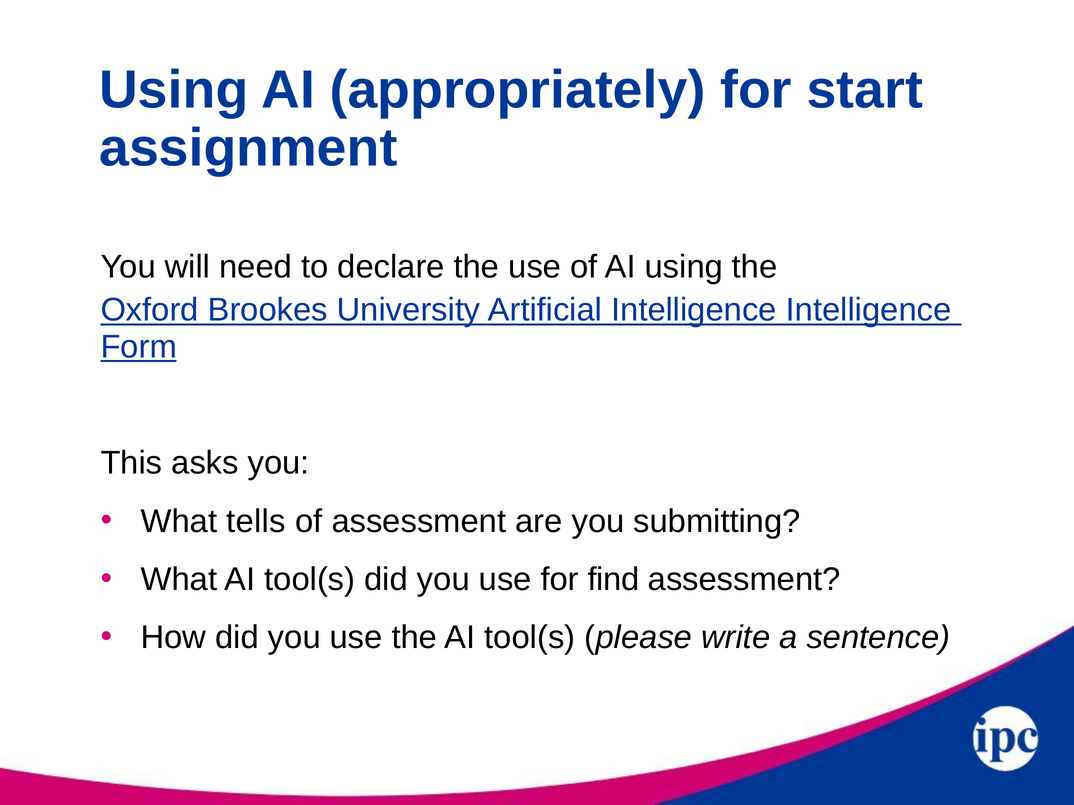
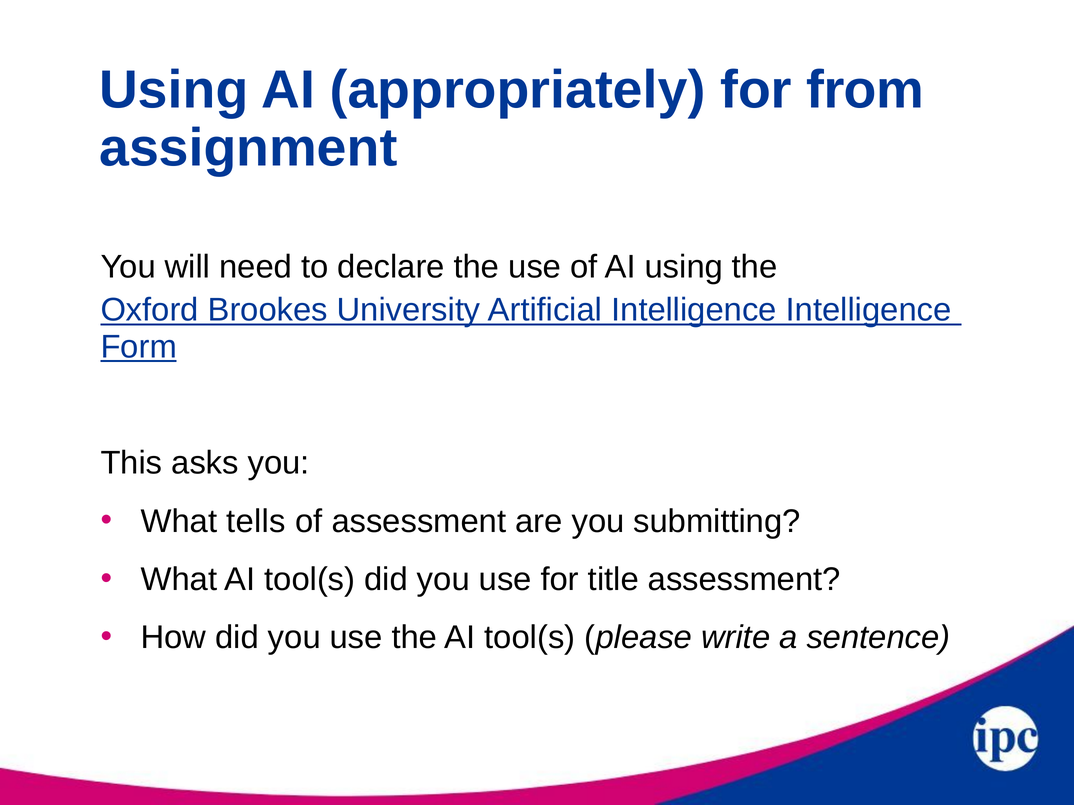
start: start -> from
find: find -> title
